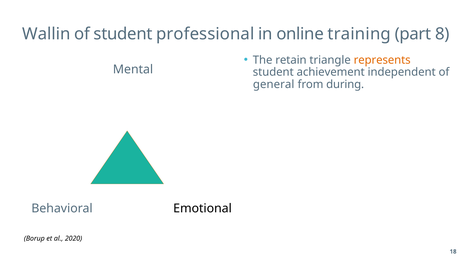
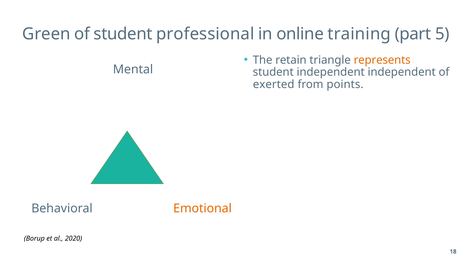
Wallin: Wallin -> Green
8: 8 -> 5
student achievement: achievement -> independent
general: general -> exerted
during: during -> points
Emotional colour: black -> orange
